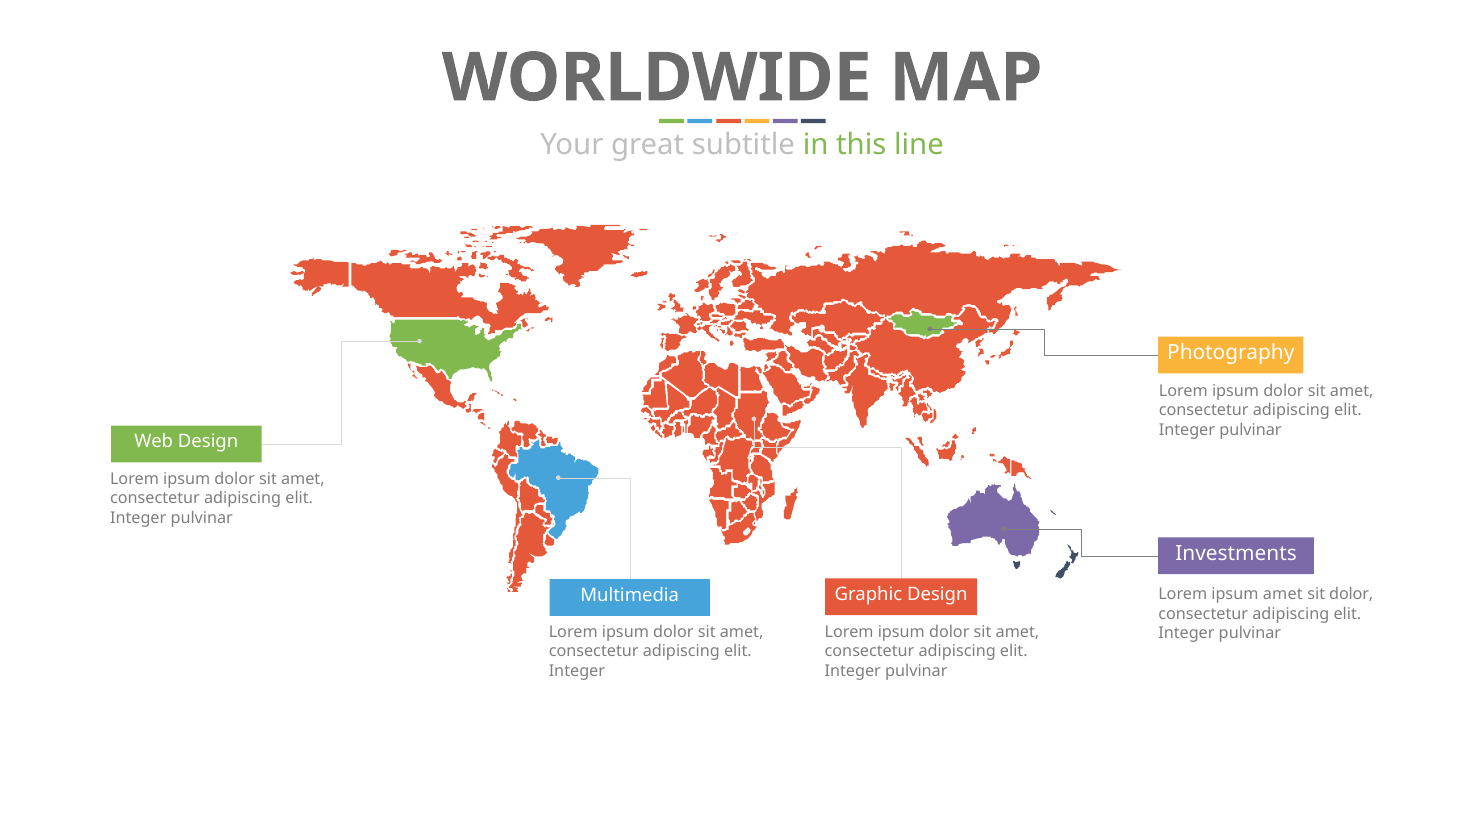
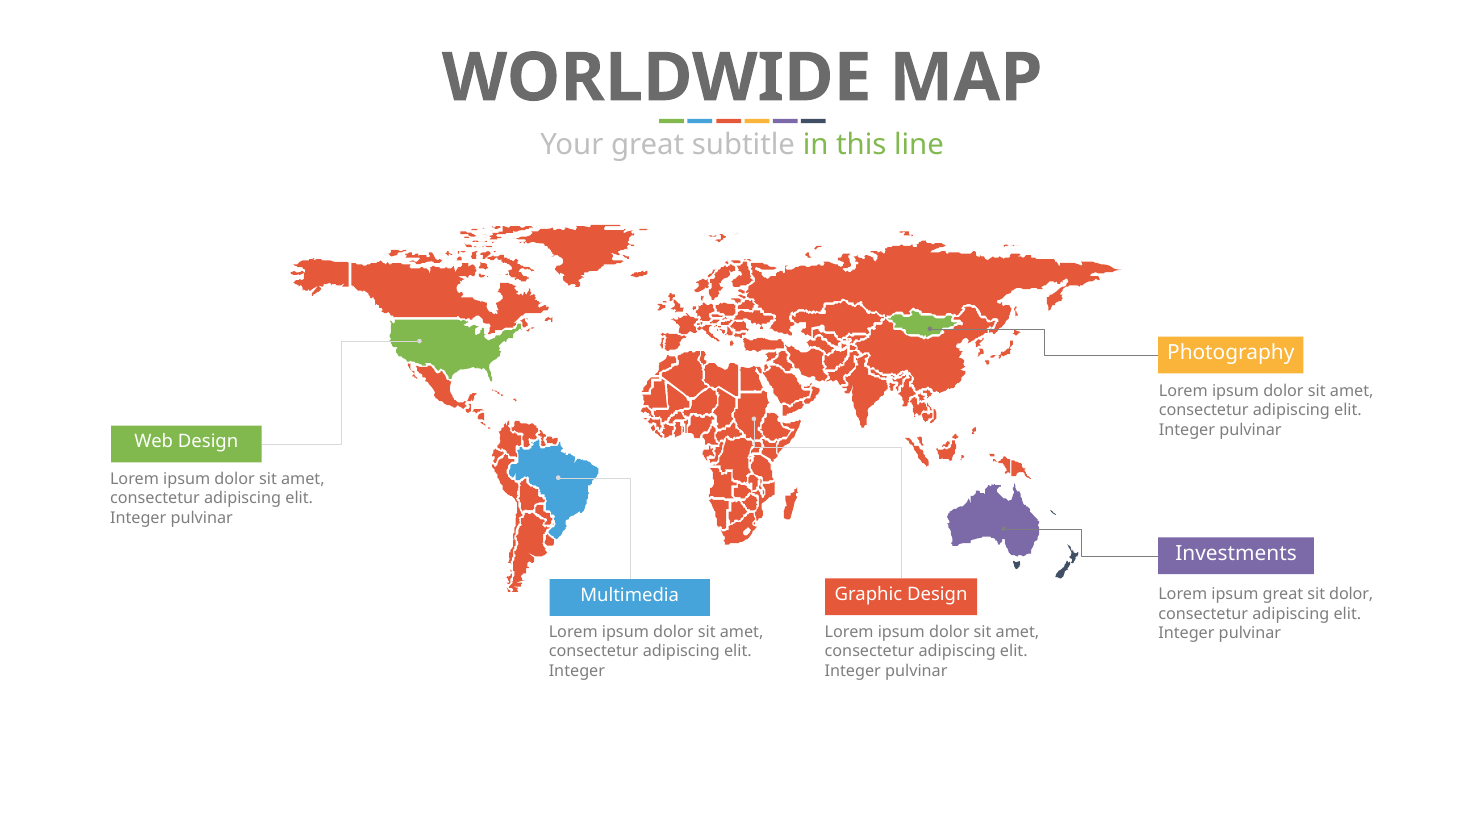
ipsum amet: amet -> great
